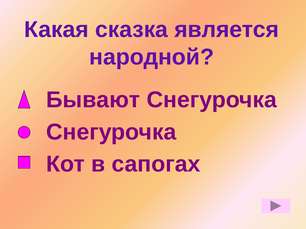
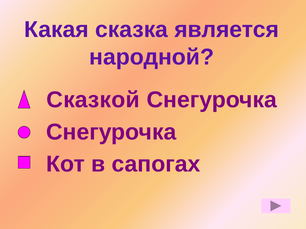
Бывают: Бывают -> Сказкой
